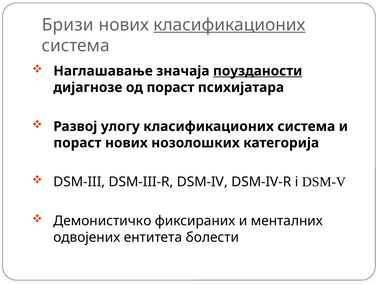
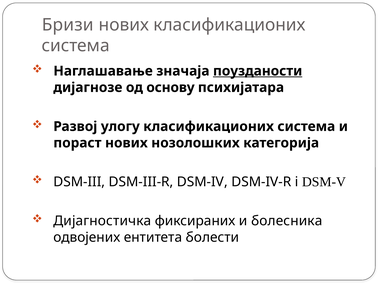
класификационих at (229, 25) underline: present -> none
од пораст: пораст -> основу
Демонистичко: Демонистичко -> Дијагностичка
менталних: менталних -> болесника
